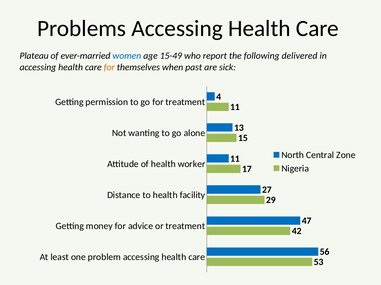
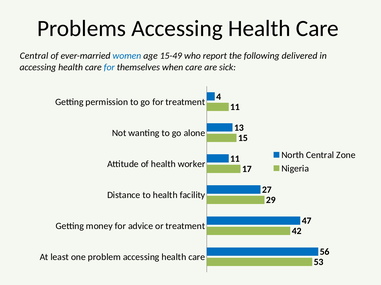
Plateau at (34, 56): Plateau -> Central
for at (109, 67) colour: orange -> blue
when past: past -> care
